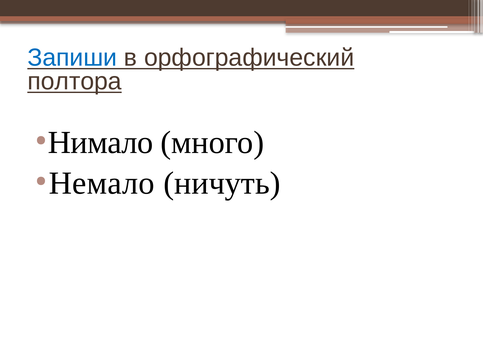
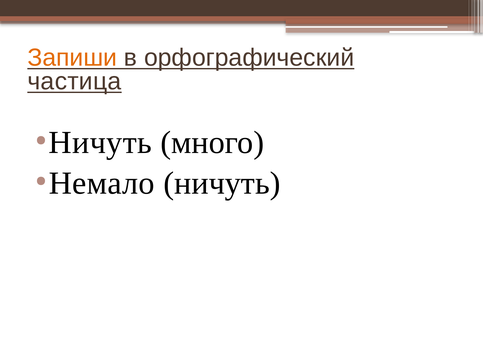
Запиши colour: blue -> orange
полтора: полтора -> частица
Нимало at (101, 143): Нимало -> Ничуть
